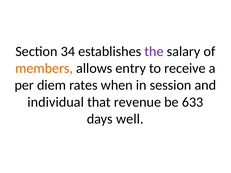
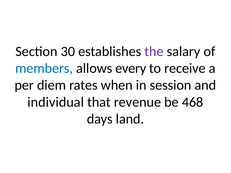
34: 34 -> 30
members colour: orange -> blue
entry: entry -> every
633: 633 -> 468
well: well -> land
